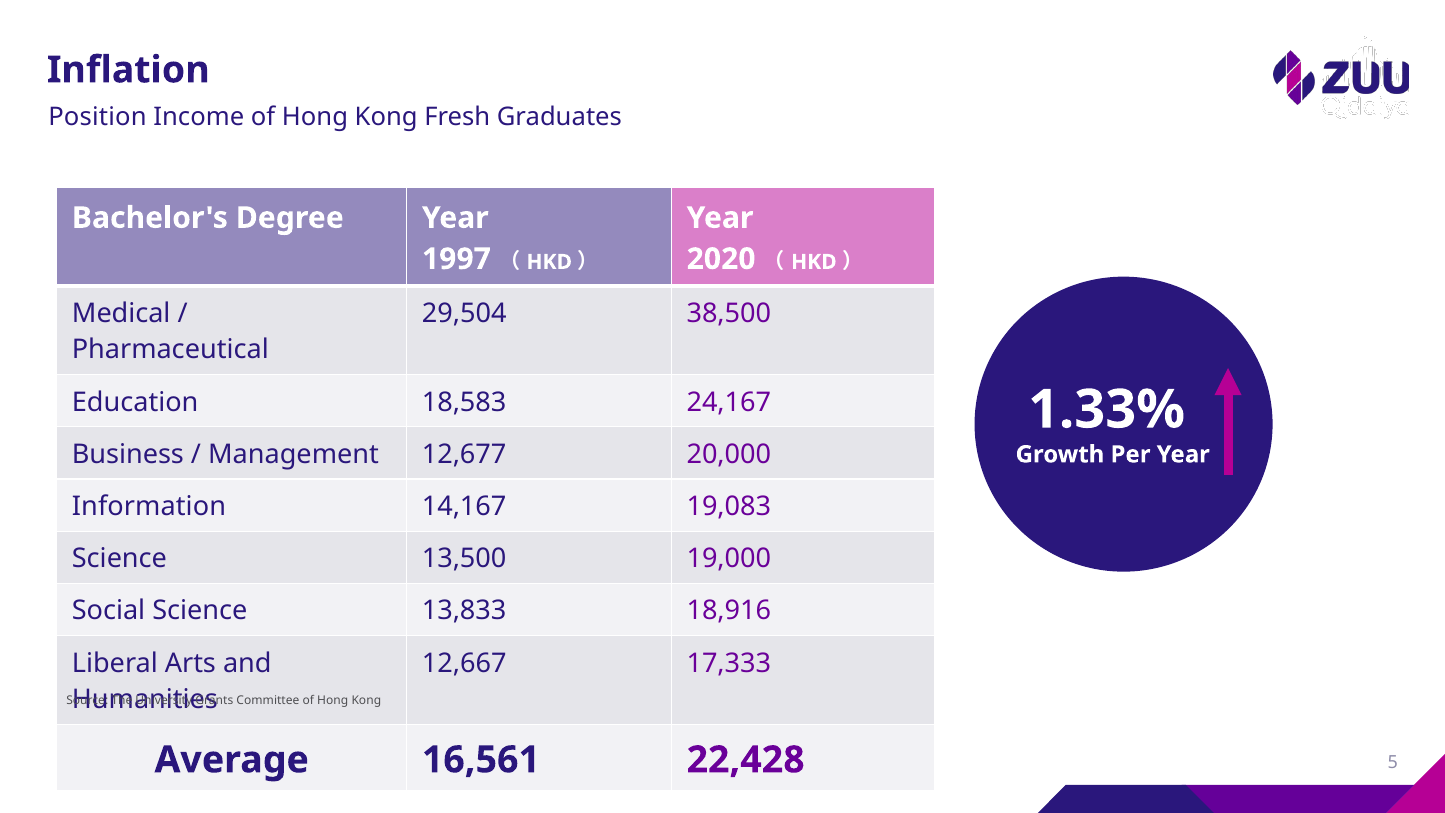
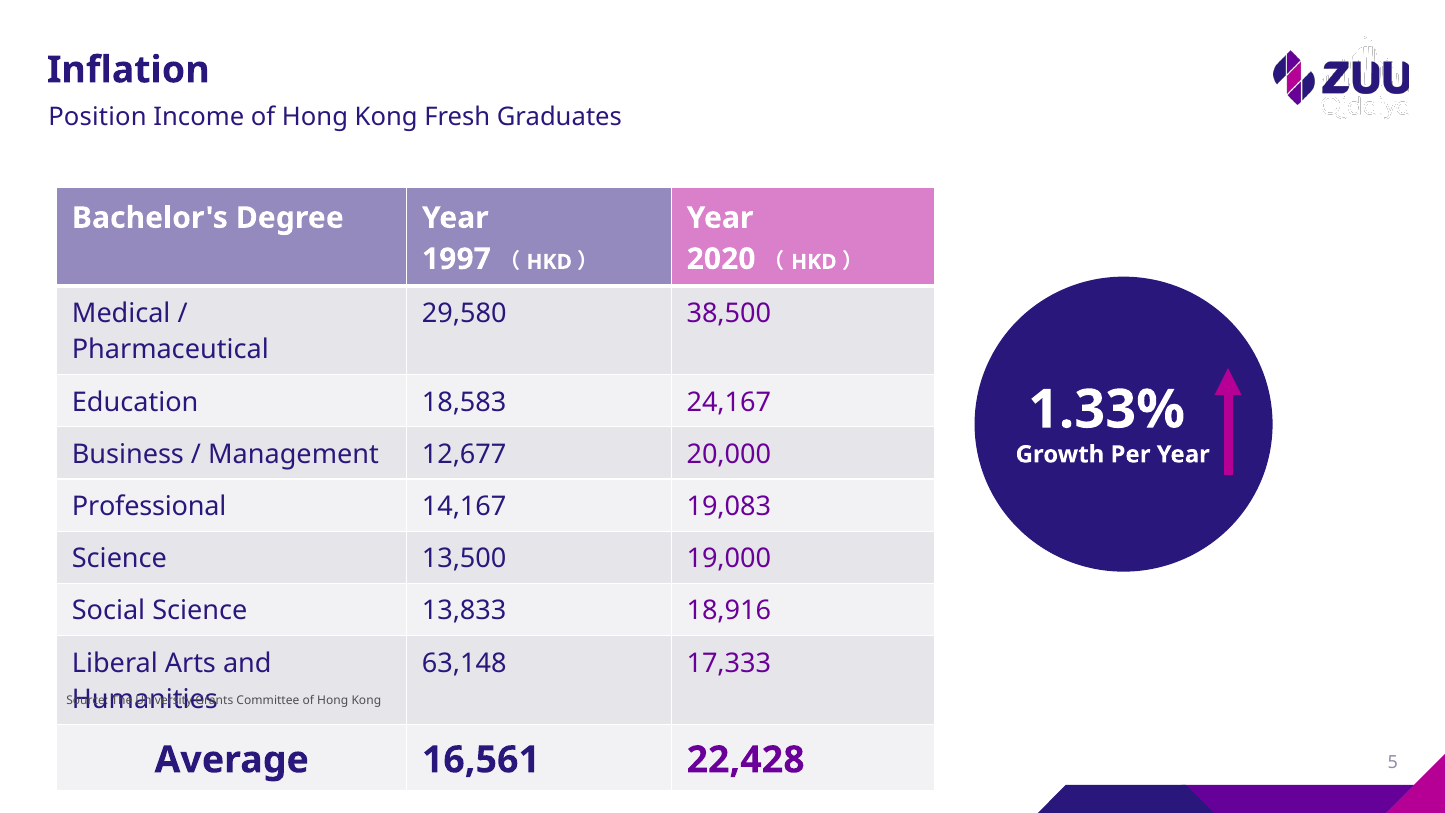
29,504: 29,504 -> 29,580
Information: Information -> Professional
12,667: 12,667 -> 63,148
